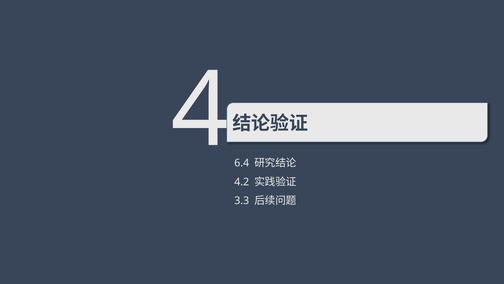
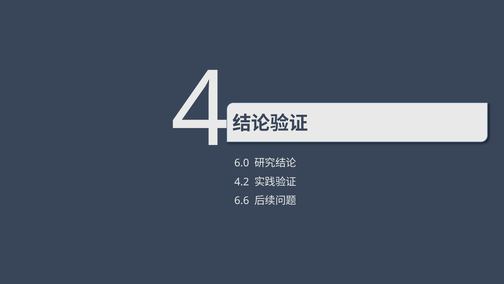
6.4: 6.4 -> 6.0
3.3: 3.3 -> 6.6
